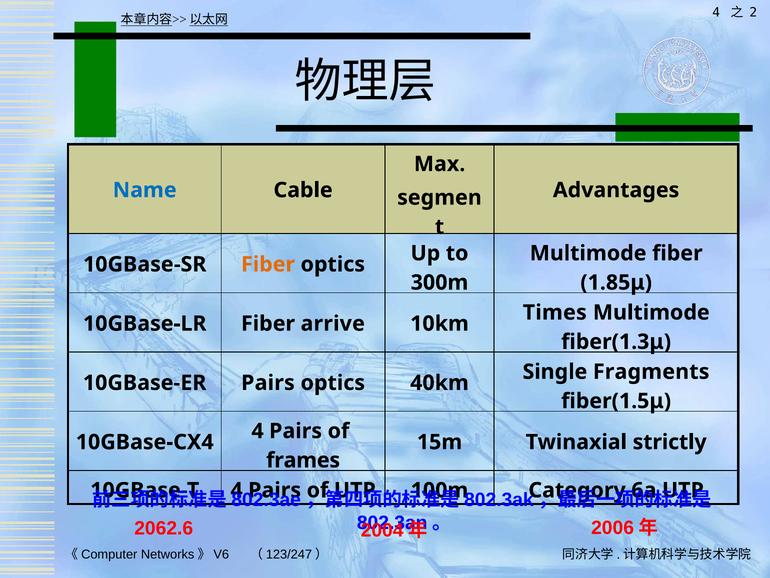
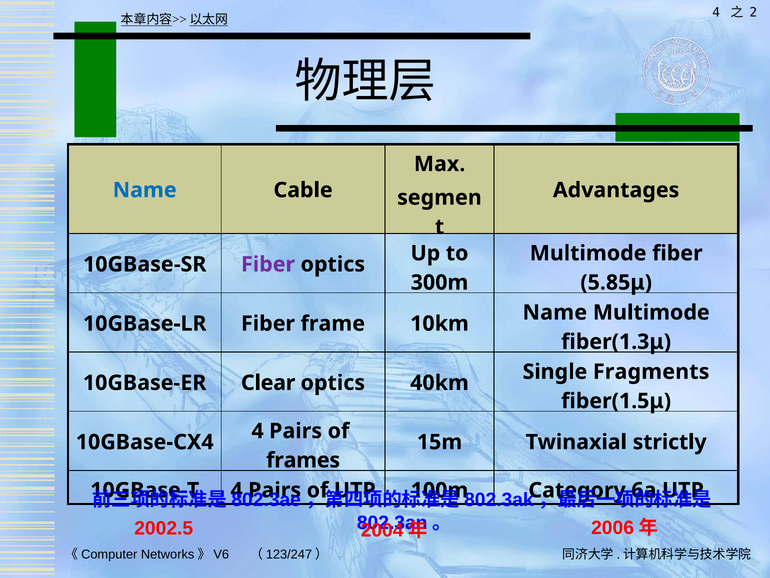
Fiber at (268, 264) colour: orange -> purple
1.85μ: 1.85μ -> 5.85μ
Times at (555, 312): Times -> Name
arrive: arrive -> frame
10GBase-ER Pairs: Pairs -> Clear
2062.6: 2062.6 -> 2002.5
